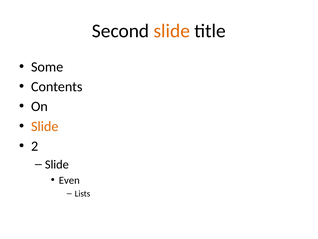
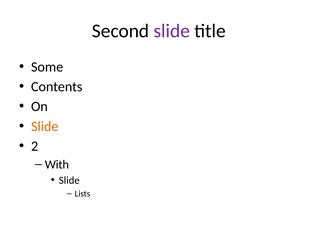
slide at (172, 31) colour: orange -> purple
Slide at (57, 164): Slide -> With
Even at (69, 180): Even -> Slide
